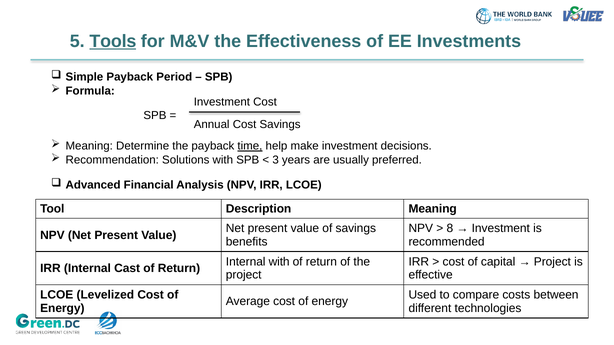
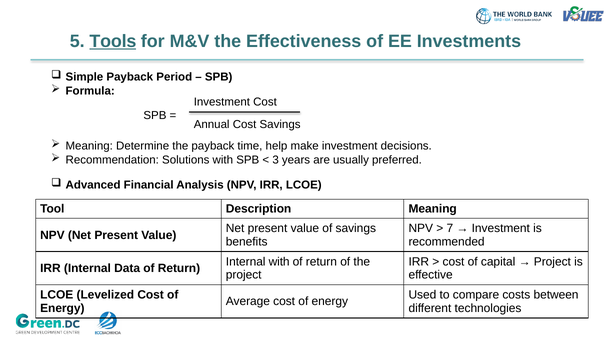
time underline: present -> none
8: 8 -> 7
Cast: Cast -> Data
